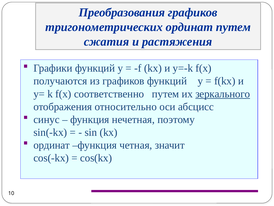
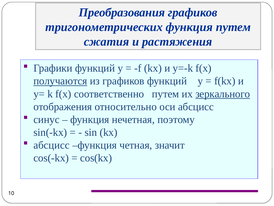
тригонометрических ординат: ординат -> функция
получаются underline: none -> present
ординат at (52, 145): ординат -> абсцисс
